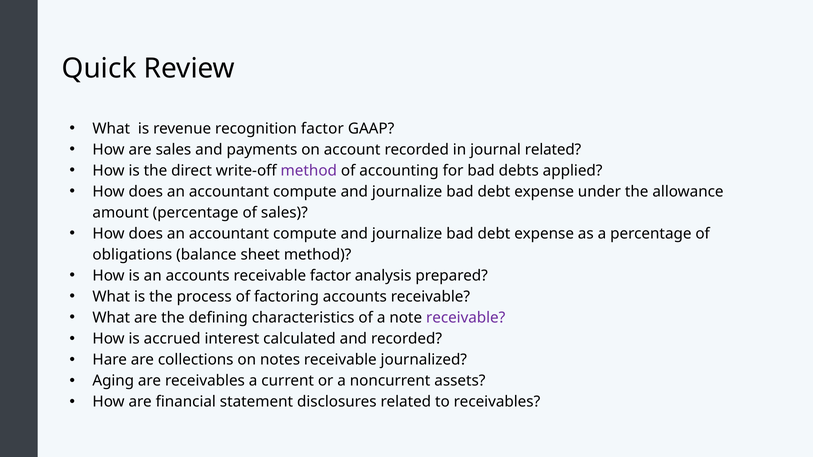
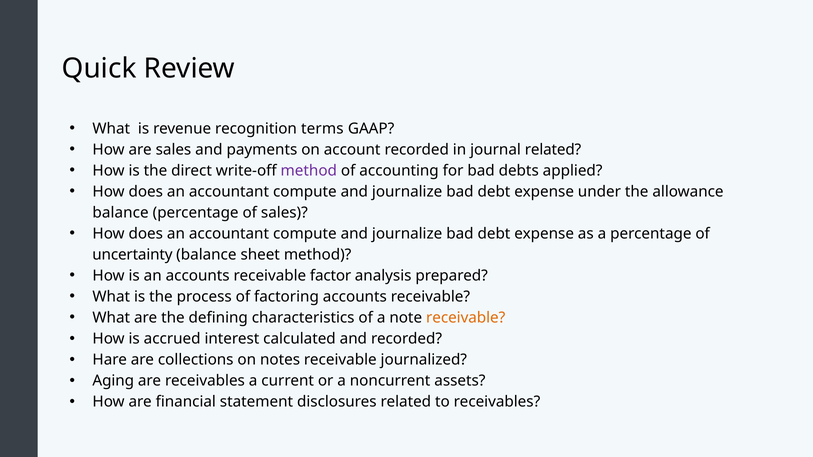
recognition factor: factor -> terms
amount at (121, 213): amount -> balance
obligations: obligations -> uncertainty
receivable at (466, 318) colour: purple -> orange
